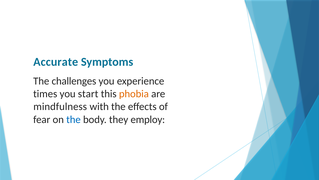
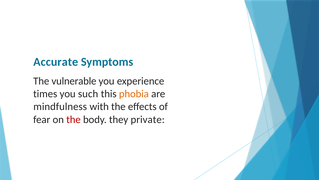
challenges: challenges -> vulnerable
start: start -> such
the at (73, 119) colour: blue -> red
employ: employ -> private
